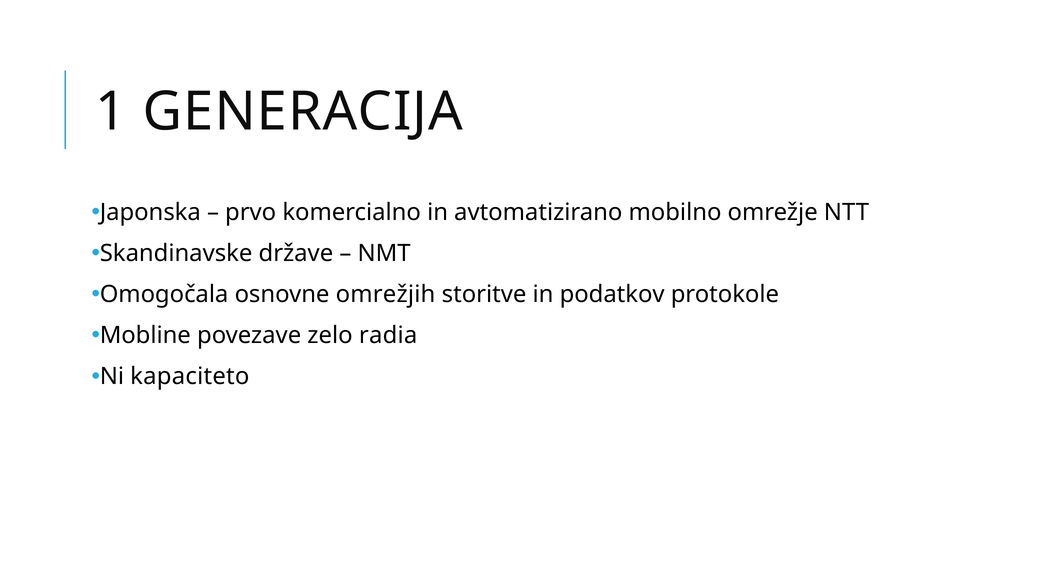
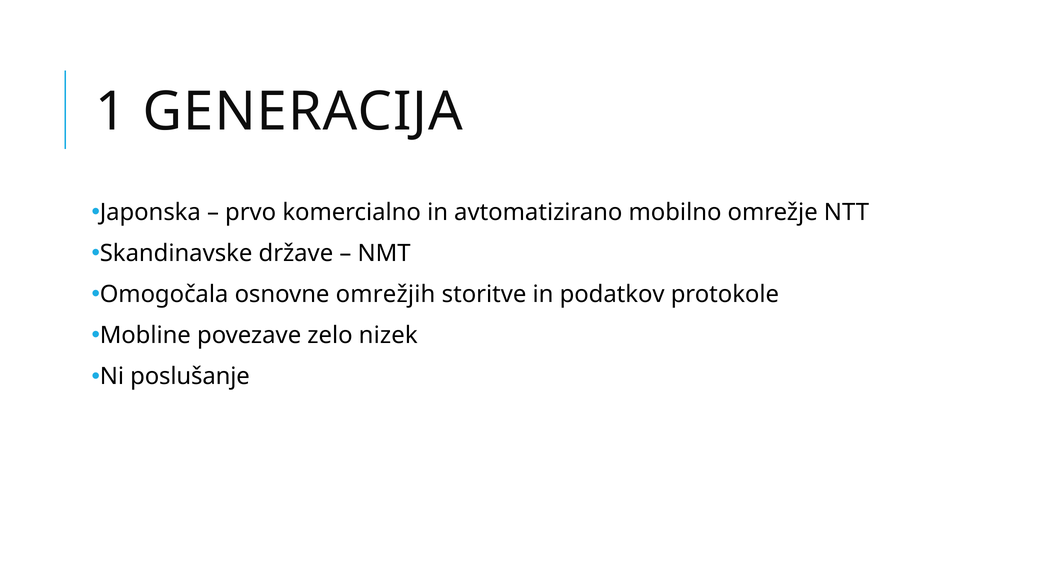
radia: radia -> nizek
kapaciteto: kapaciteto -> poslušanje
